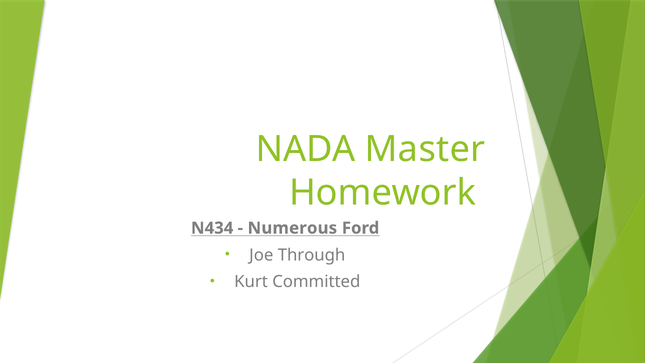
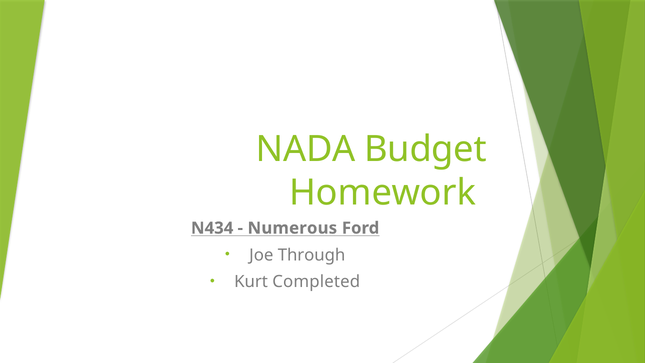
Master: Master -> Budget
Committed: Committed -> Completed
